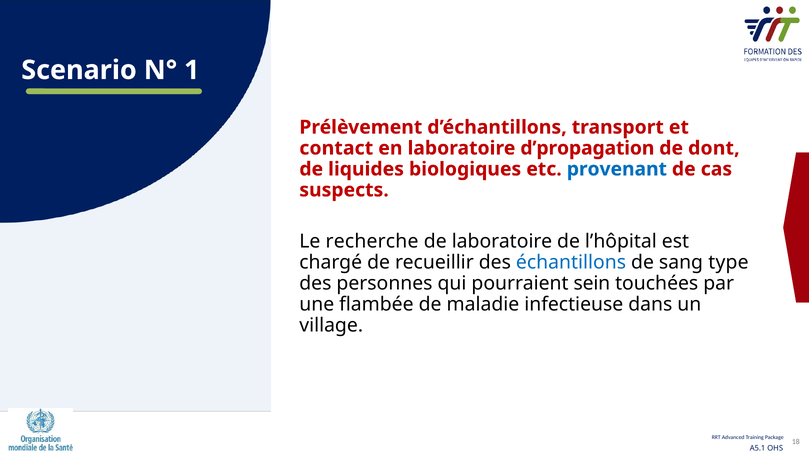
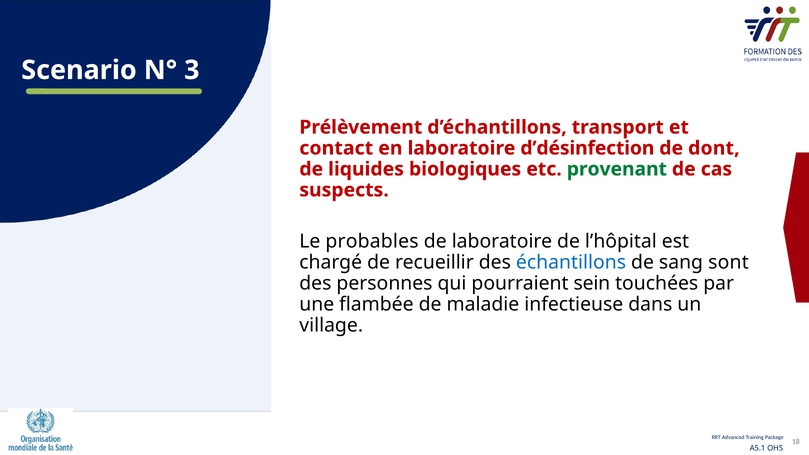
1: 1 -> 3
d’propagation: d’propagation -> d’désinfection
provenant colour: blue -> green
recherche: recherche -> probables
type: type -> sont
